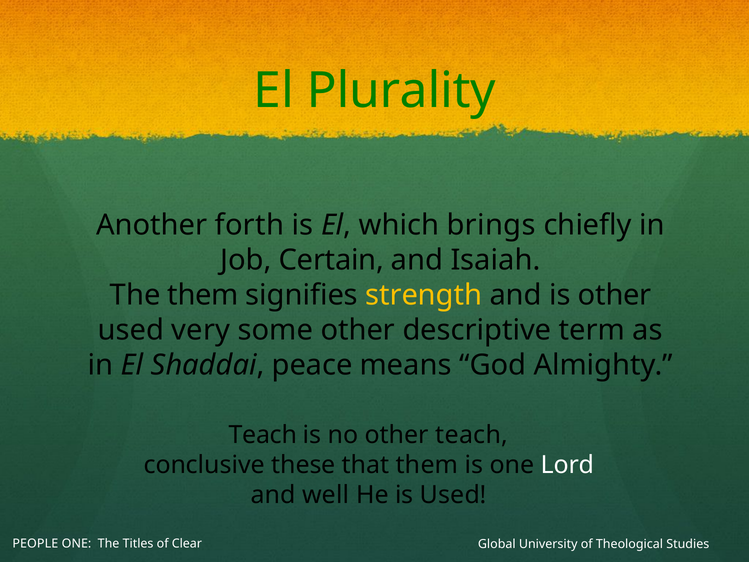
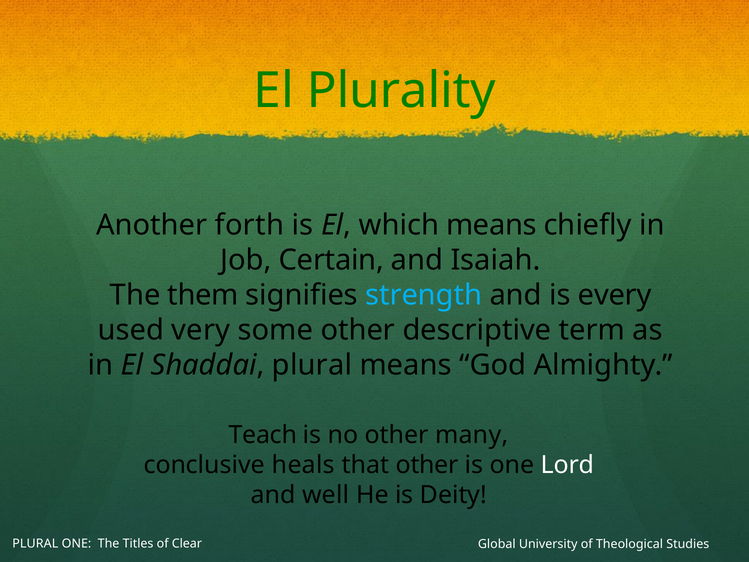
which brings: brings -> means
strength colour: yellow -> light blue
is other: other -> every
Shaddai peace: peace -> plural
other teach: teach -> many
these: these -> heals
that them: them -> other
is Used: Used -> Deity
PEOPLE at (35, 543): PEOPLE -> PLURAL
